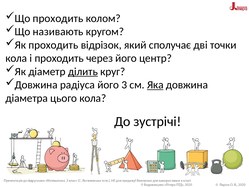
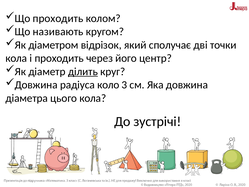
Як проходить: проходить -> діаметром
радіуса його: його -> коло
Яка underline: present -> none
